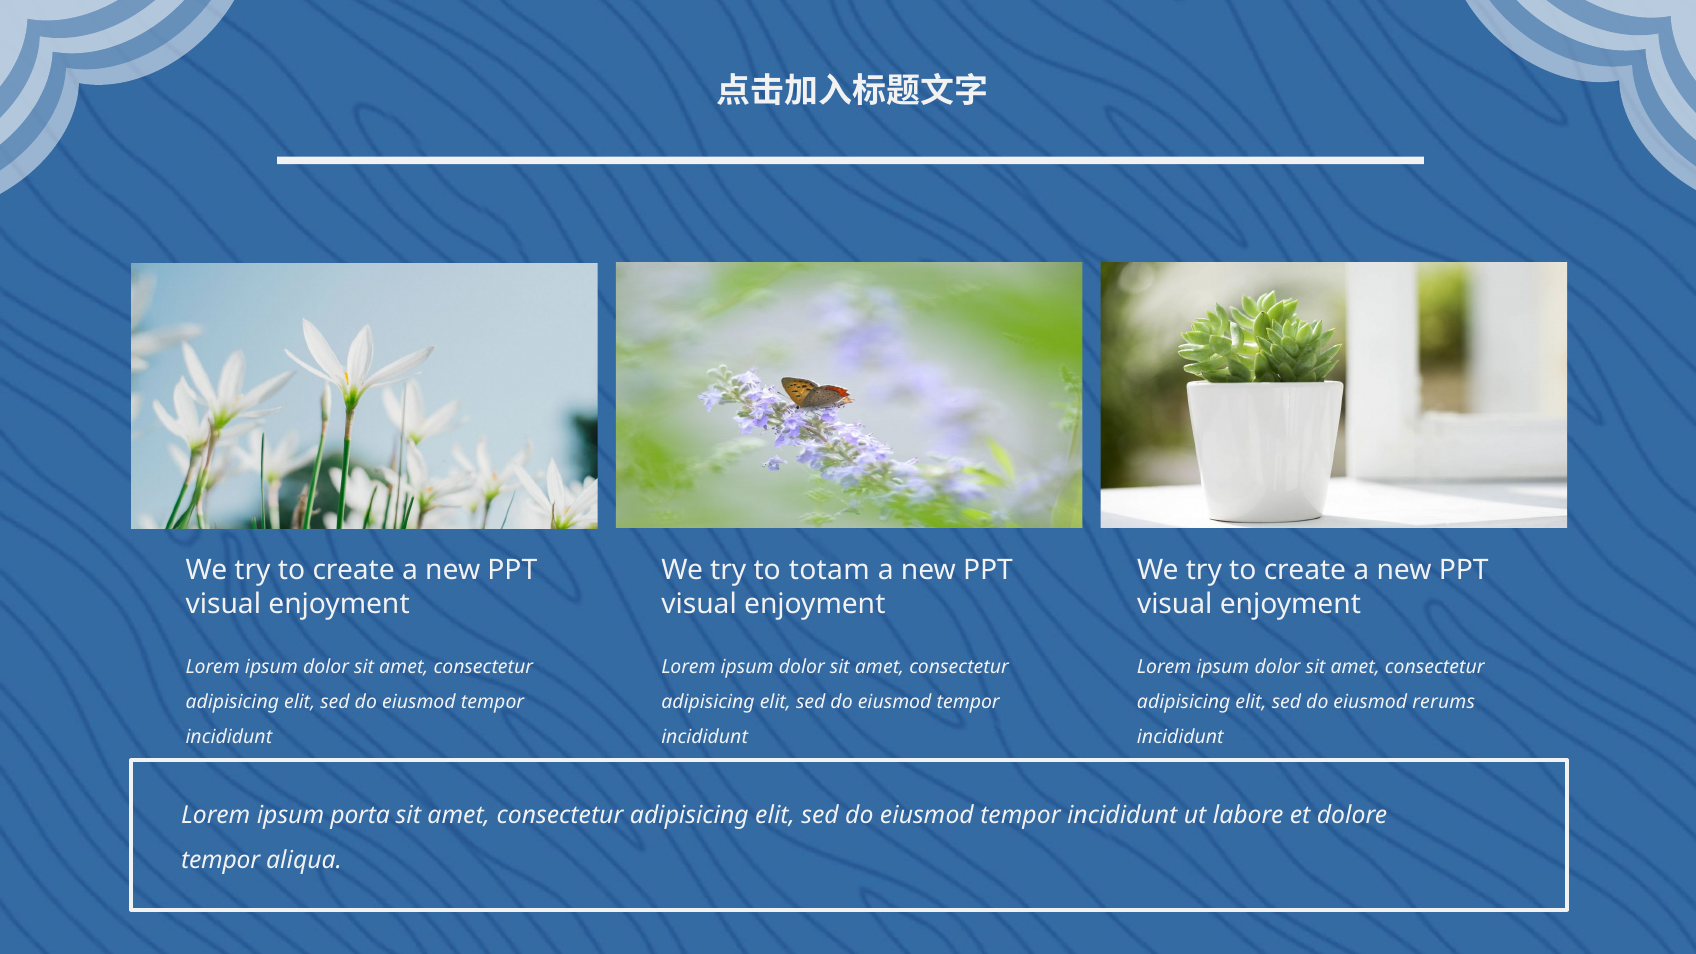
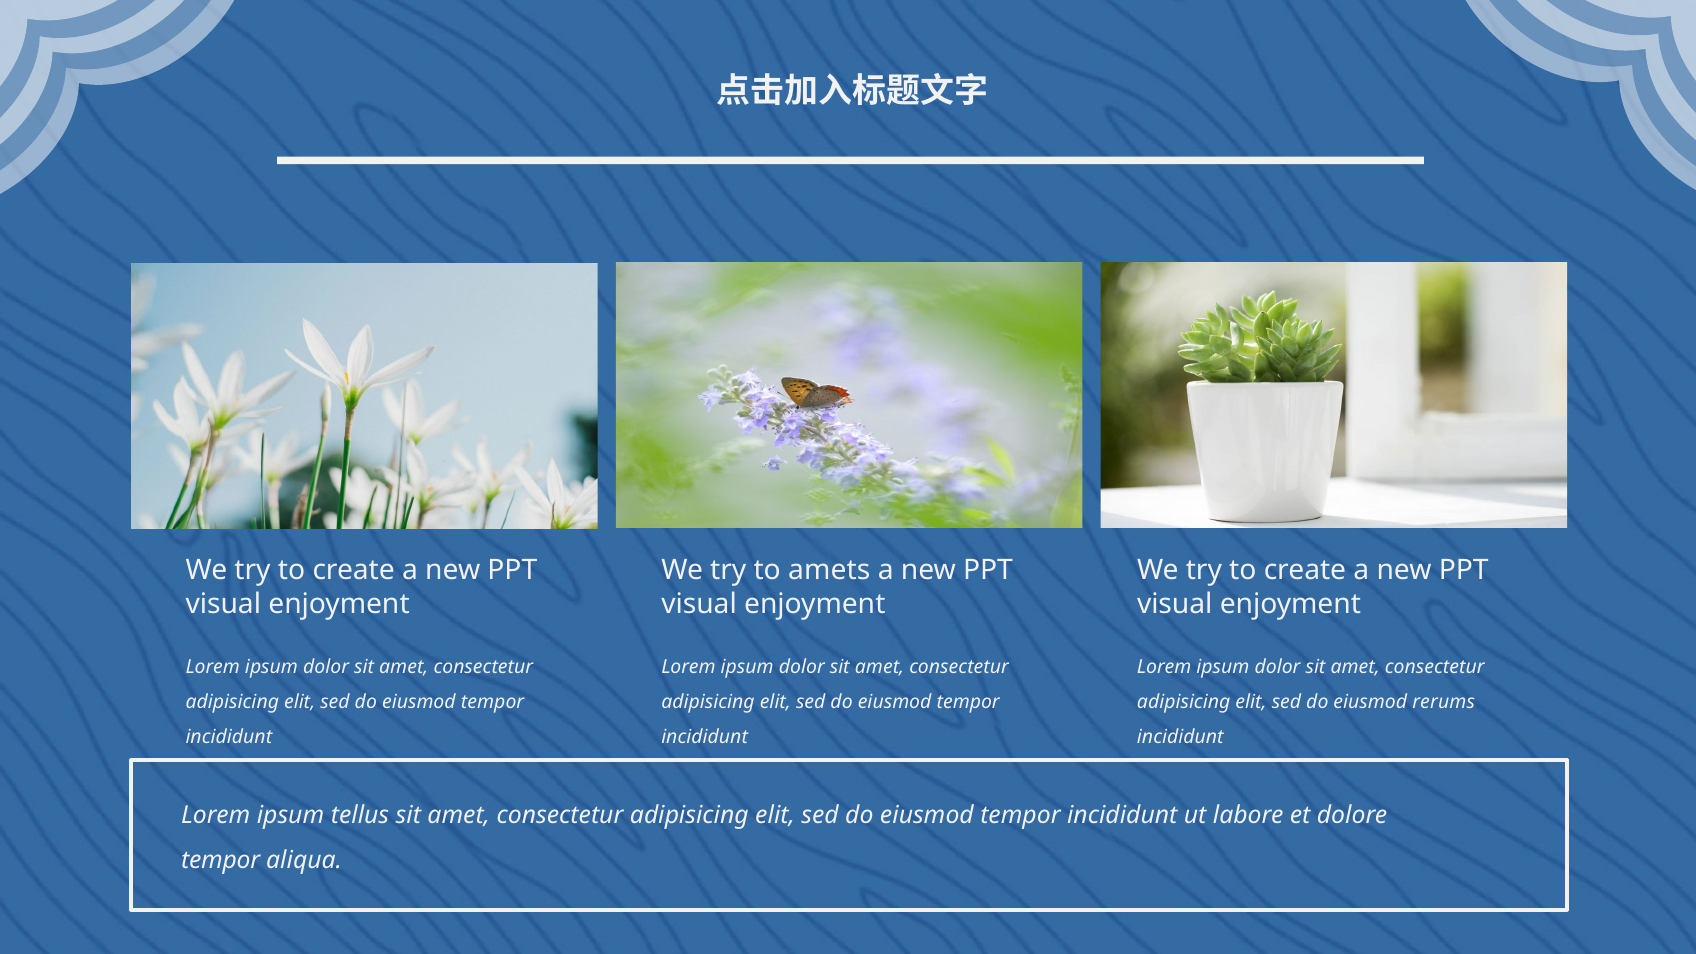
totam: totam -> amets
porta: porta -> tellus
